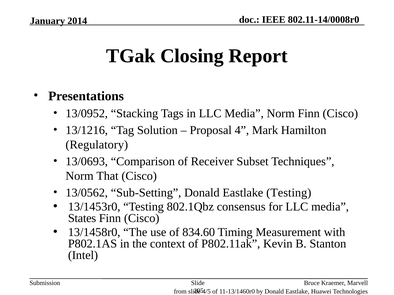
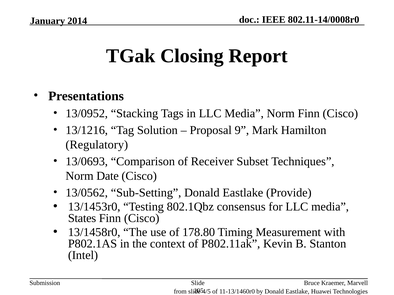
4: 4 -> 9
That: That -> Date
Eastlake Testing: Testing -> Provide
834.60: 834.60 -> 178.80
